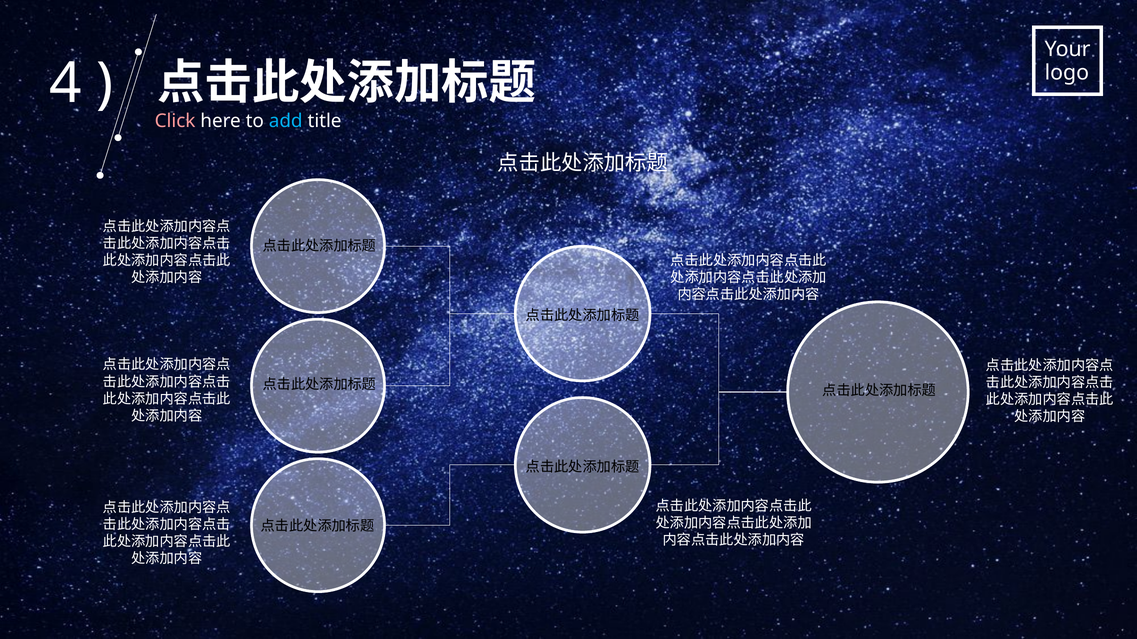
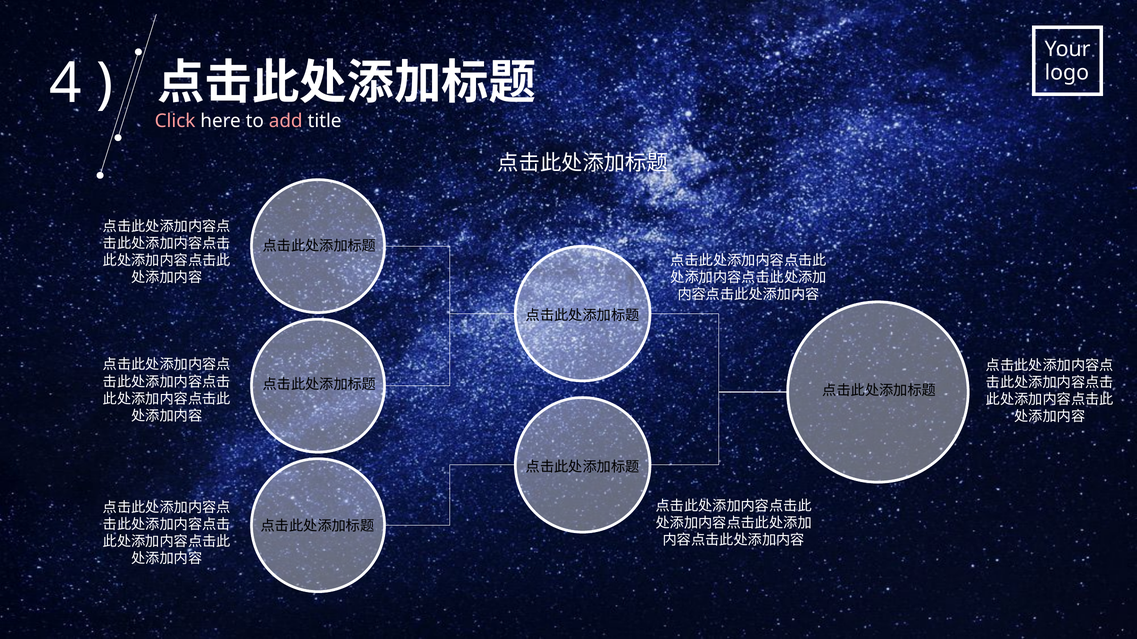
add colour: light blue -> pink
